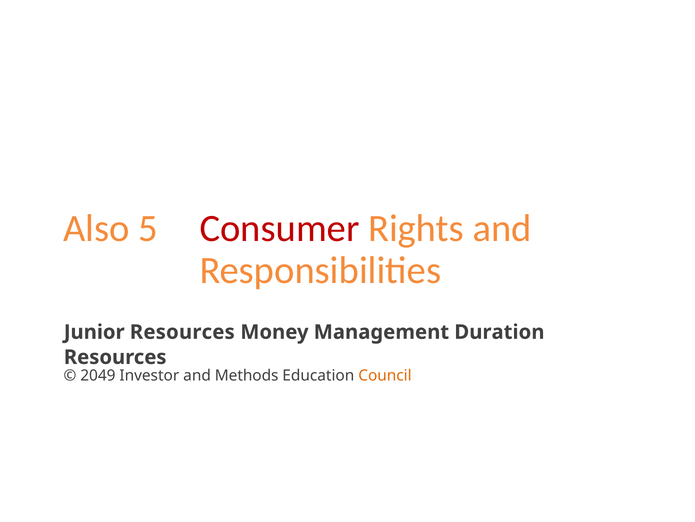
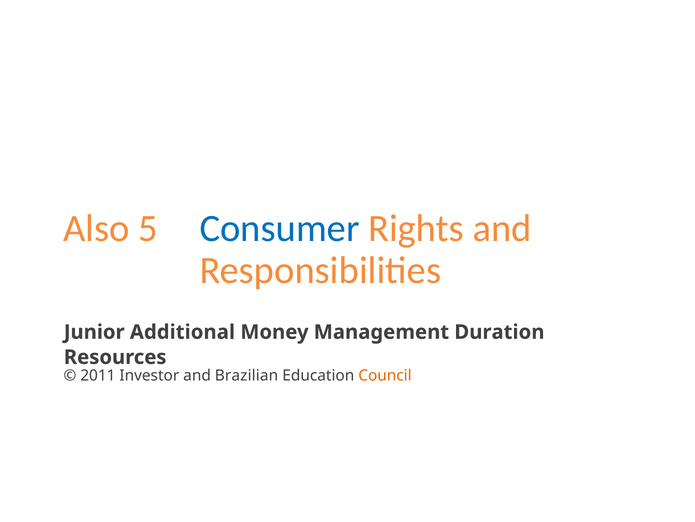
Consumer colour: red -> blue
Junior Resources: Resources -> Additional
2049: 2049 -> 2011
Methods: Methods -> Brazilian
